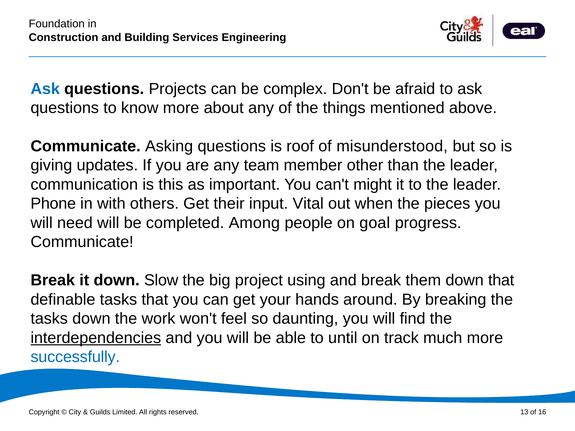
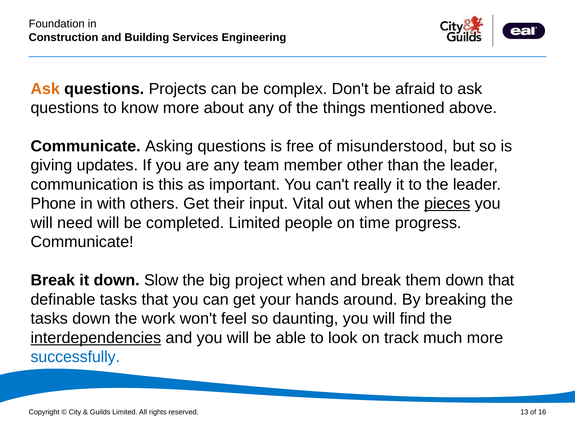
Ask at (45, 89) colour: blue -> orange
roof: roof -> free
might: might -> really
pieces underline: none -> present
completed Among: Among -> Limited
goal: goal -> time
project using: using -> when
until: until -> look
